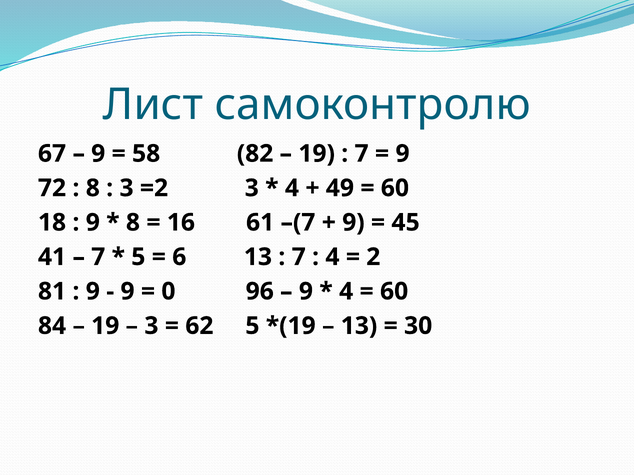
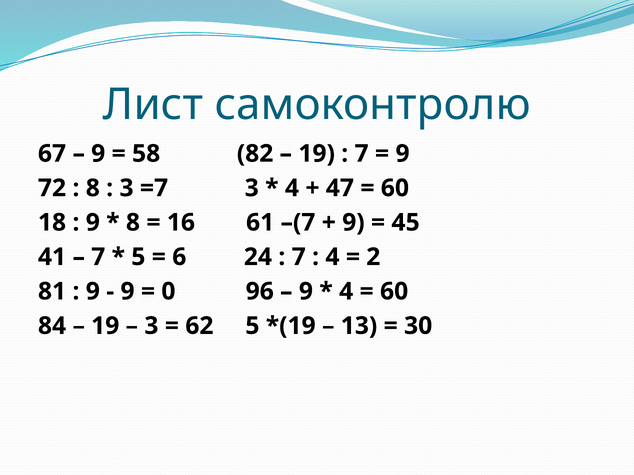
=2: =2 -> =7
49: 49 -> 47
6 13: 13 -> 24
